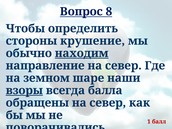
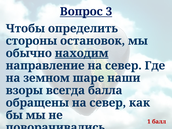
8: 8 -> 3
крушение: крушение -> остановок
взоры underline: present -> none
